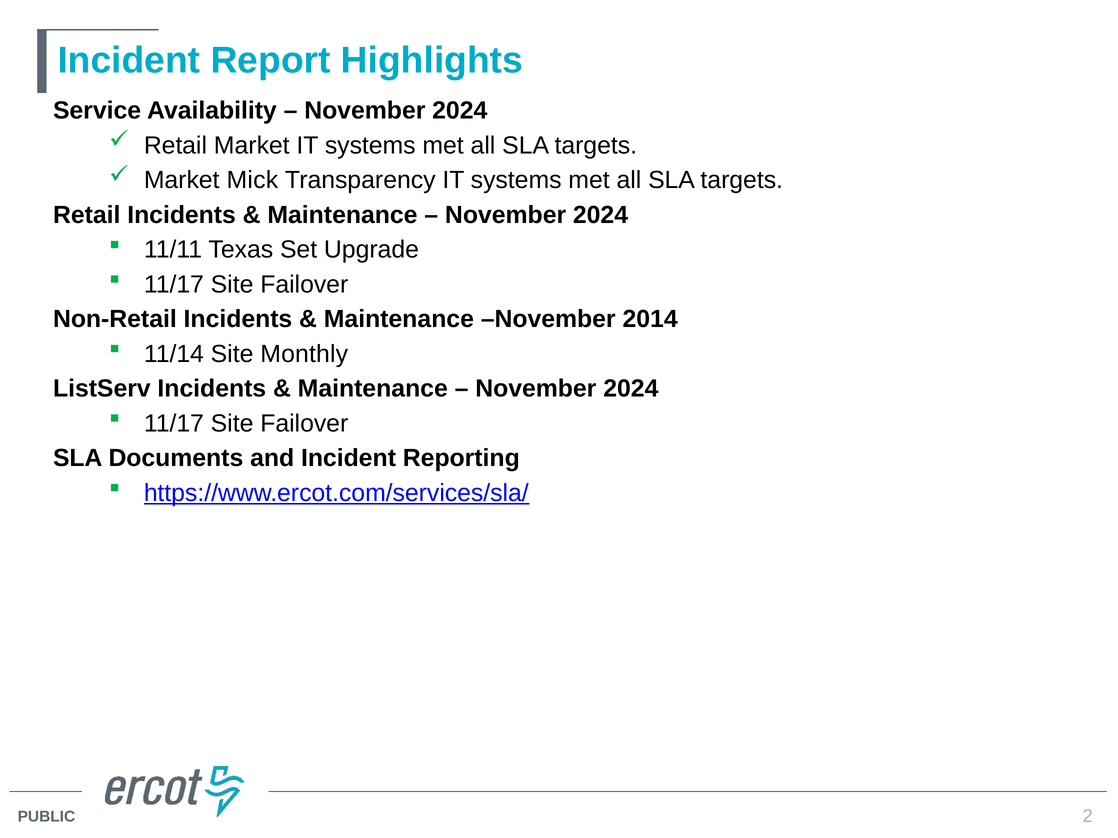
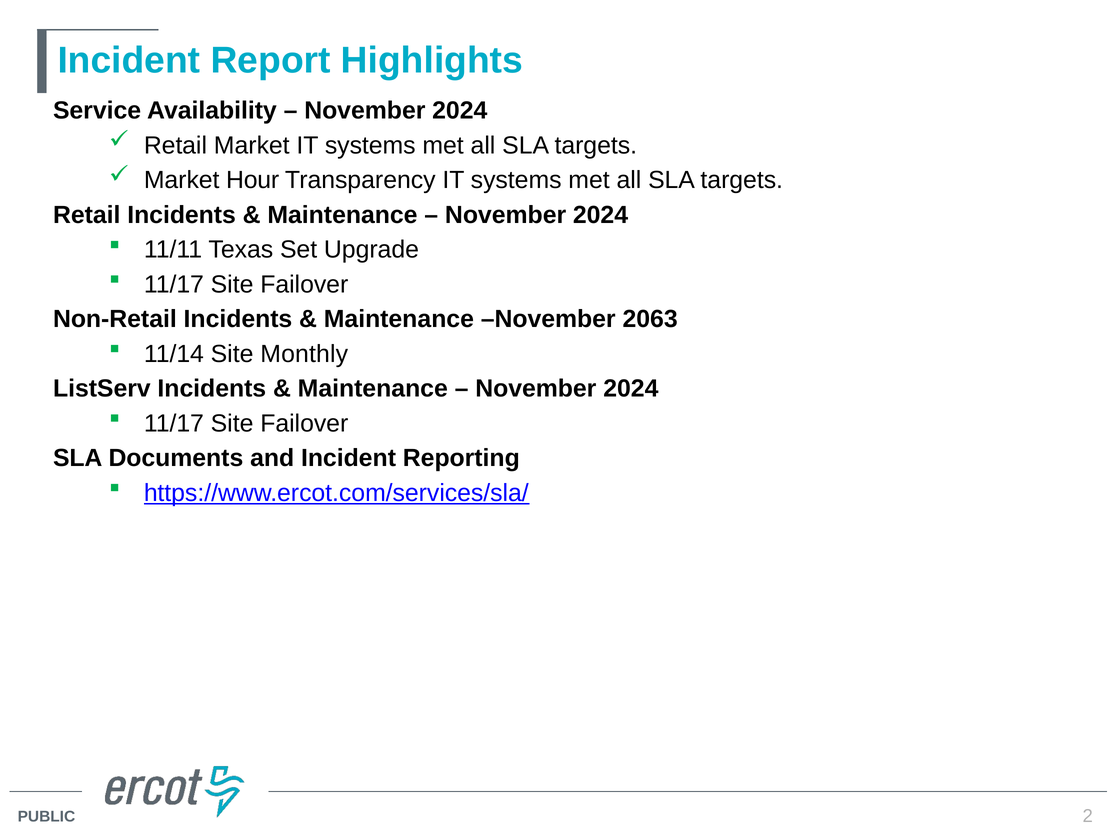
Mick: Mick -> Hour
2014: 2014 -> 2063
